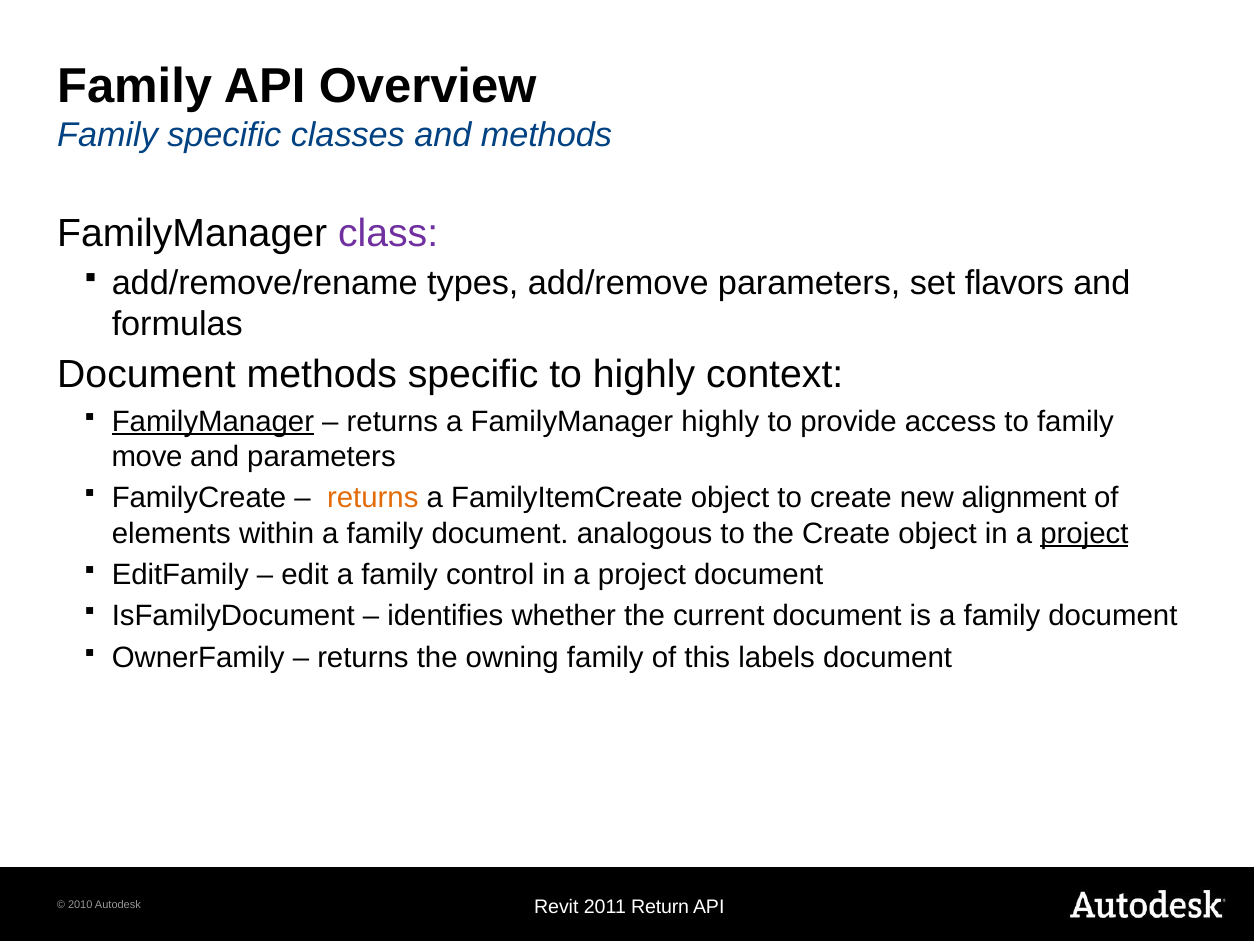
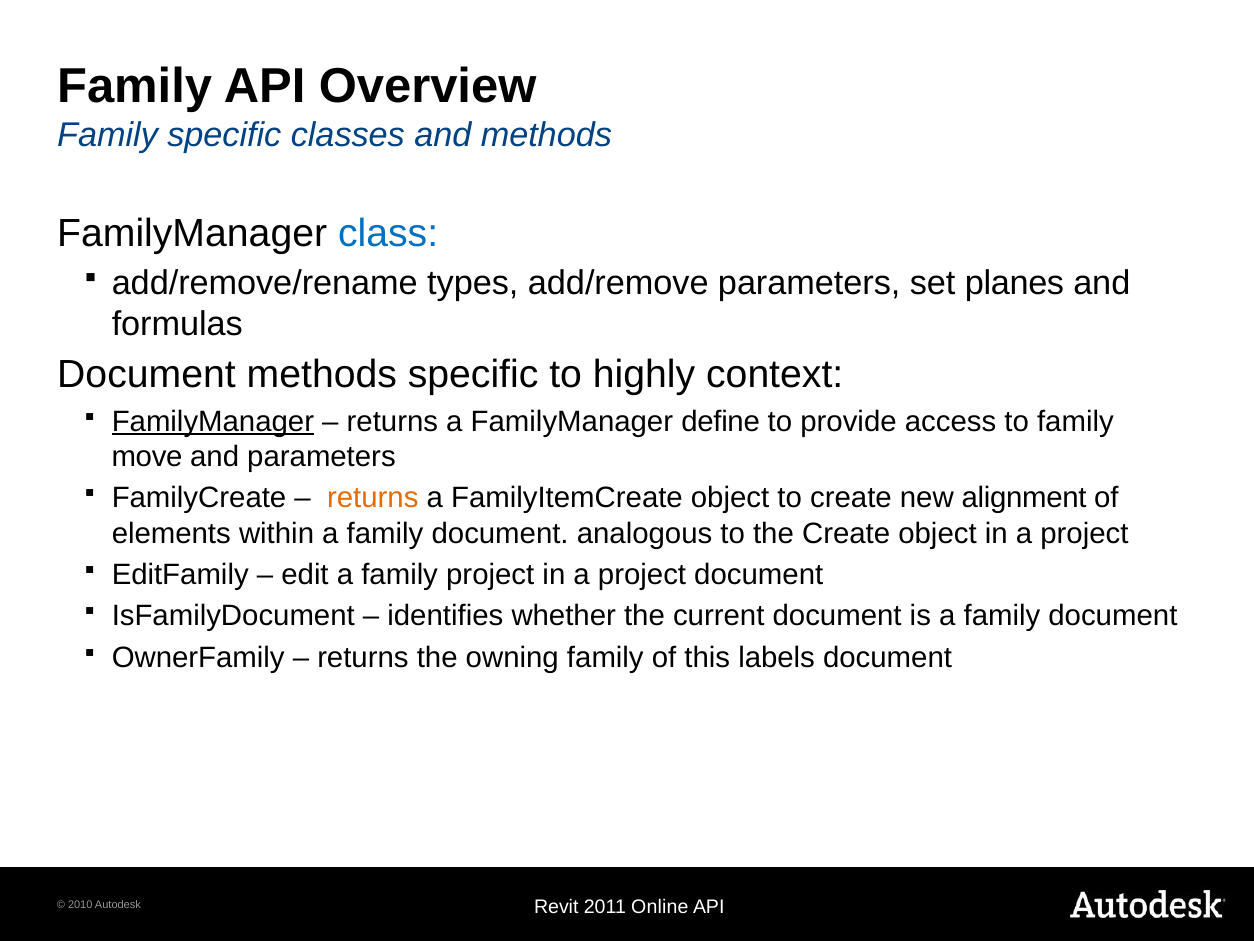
class colour: purple -> blue
flavors: flavors -> planes
FamilyManager highly: highly -> define
project at (1084, 533) underline: present -> none
family control: control -> project
Return: Return -> Online
